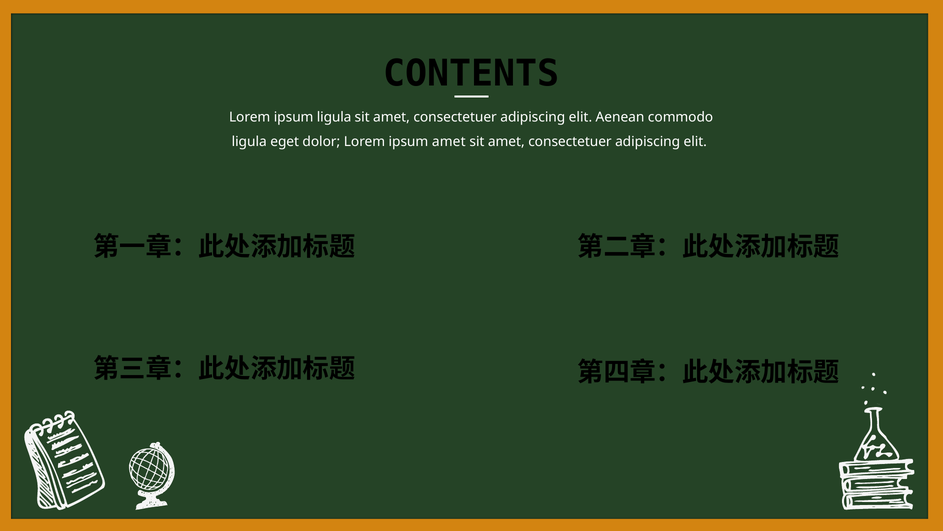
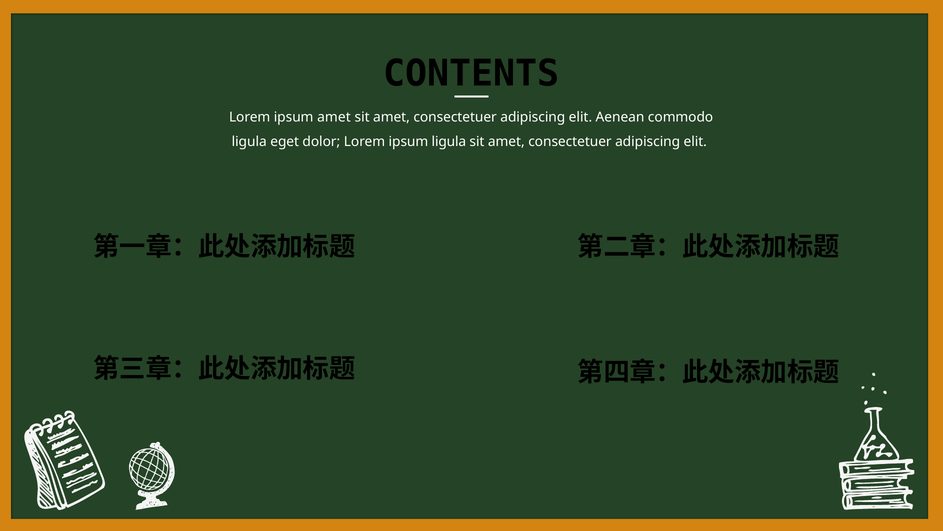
ipsum ligula: ligula -> amet
ipsum amet: amet -> ligula
